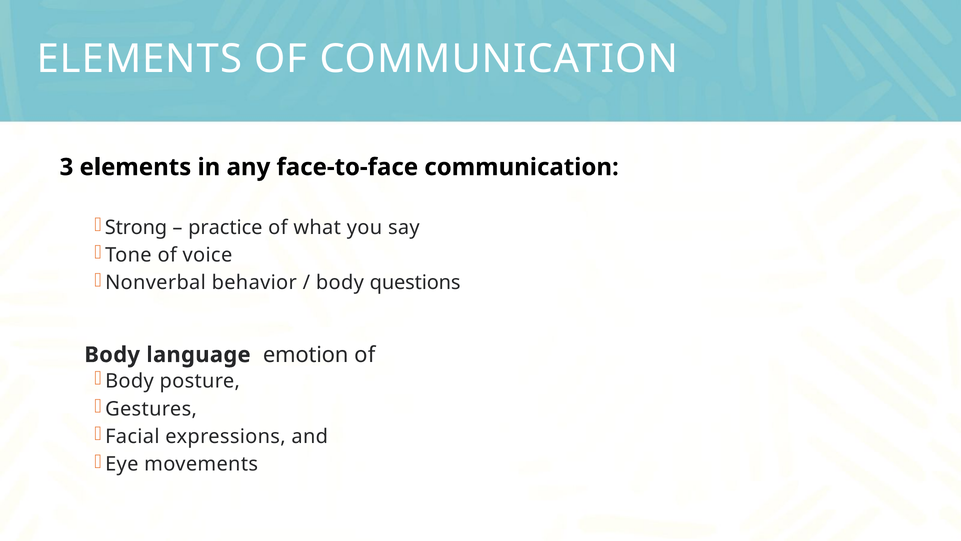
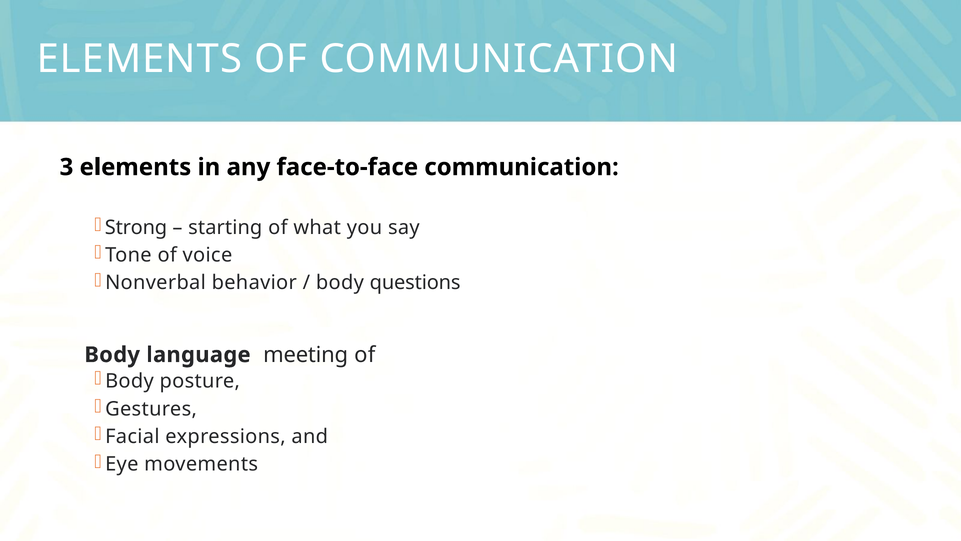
practice: practice -> starting
emotion: emotion -> meeting
